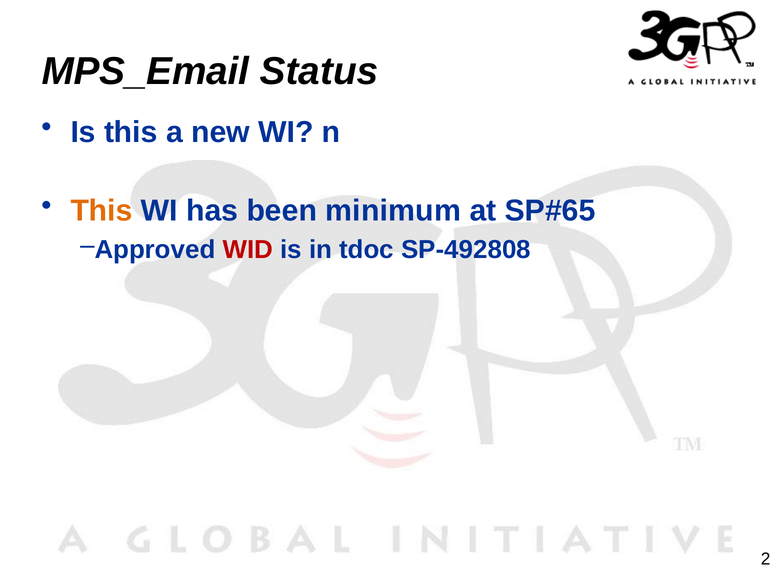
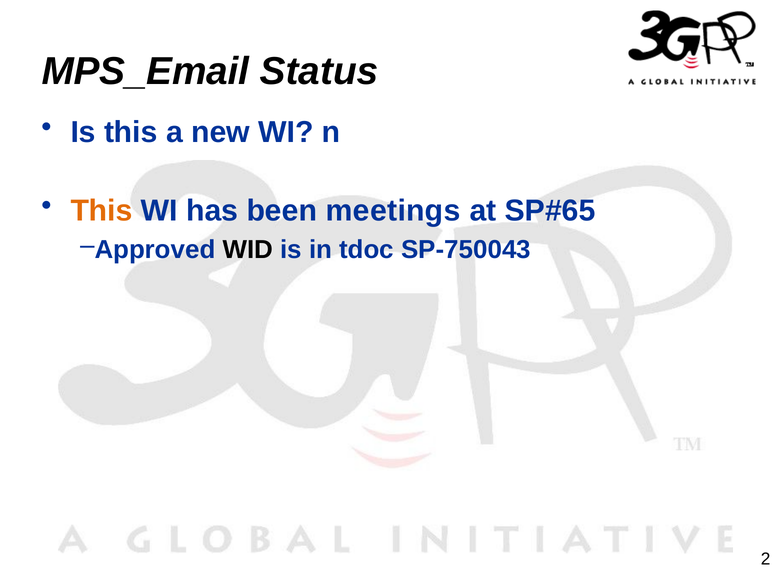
minimum: minimum -> meetings
WID colour: red -> black
SP-492808: SP-492808 -> SP-750043
